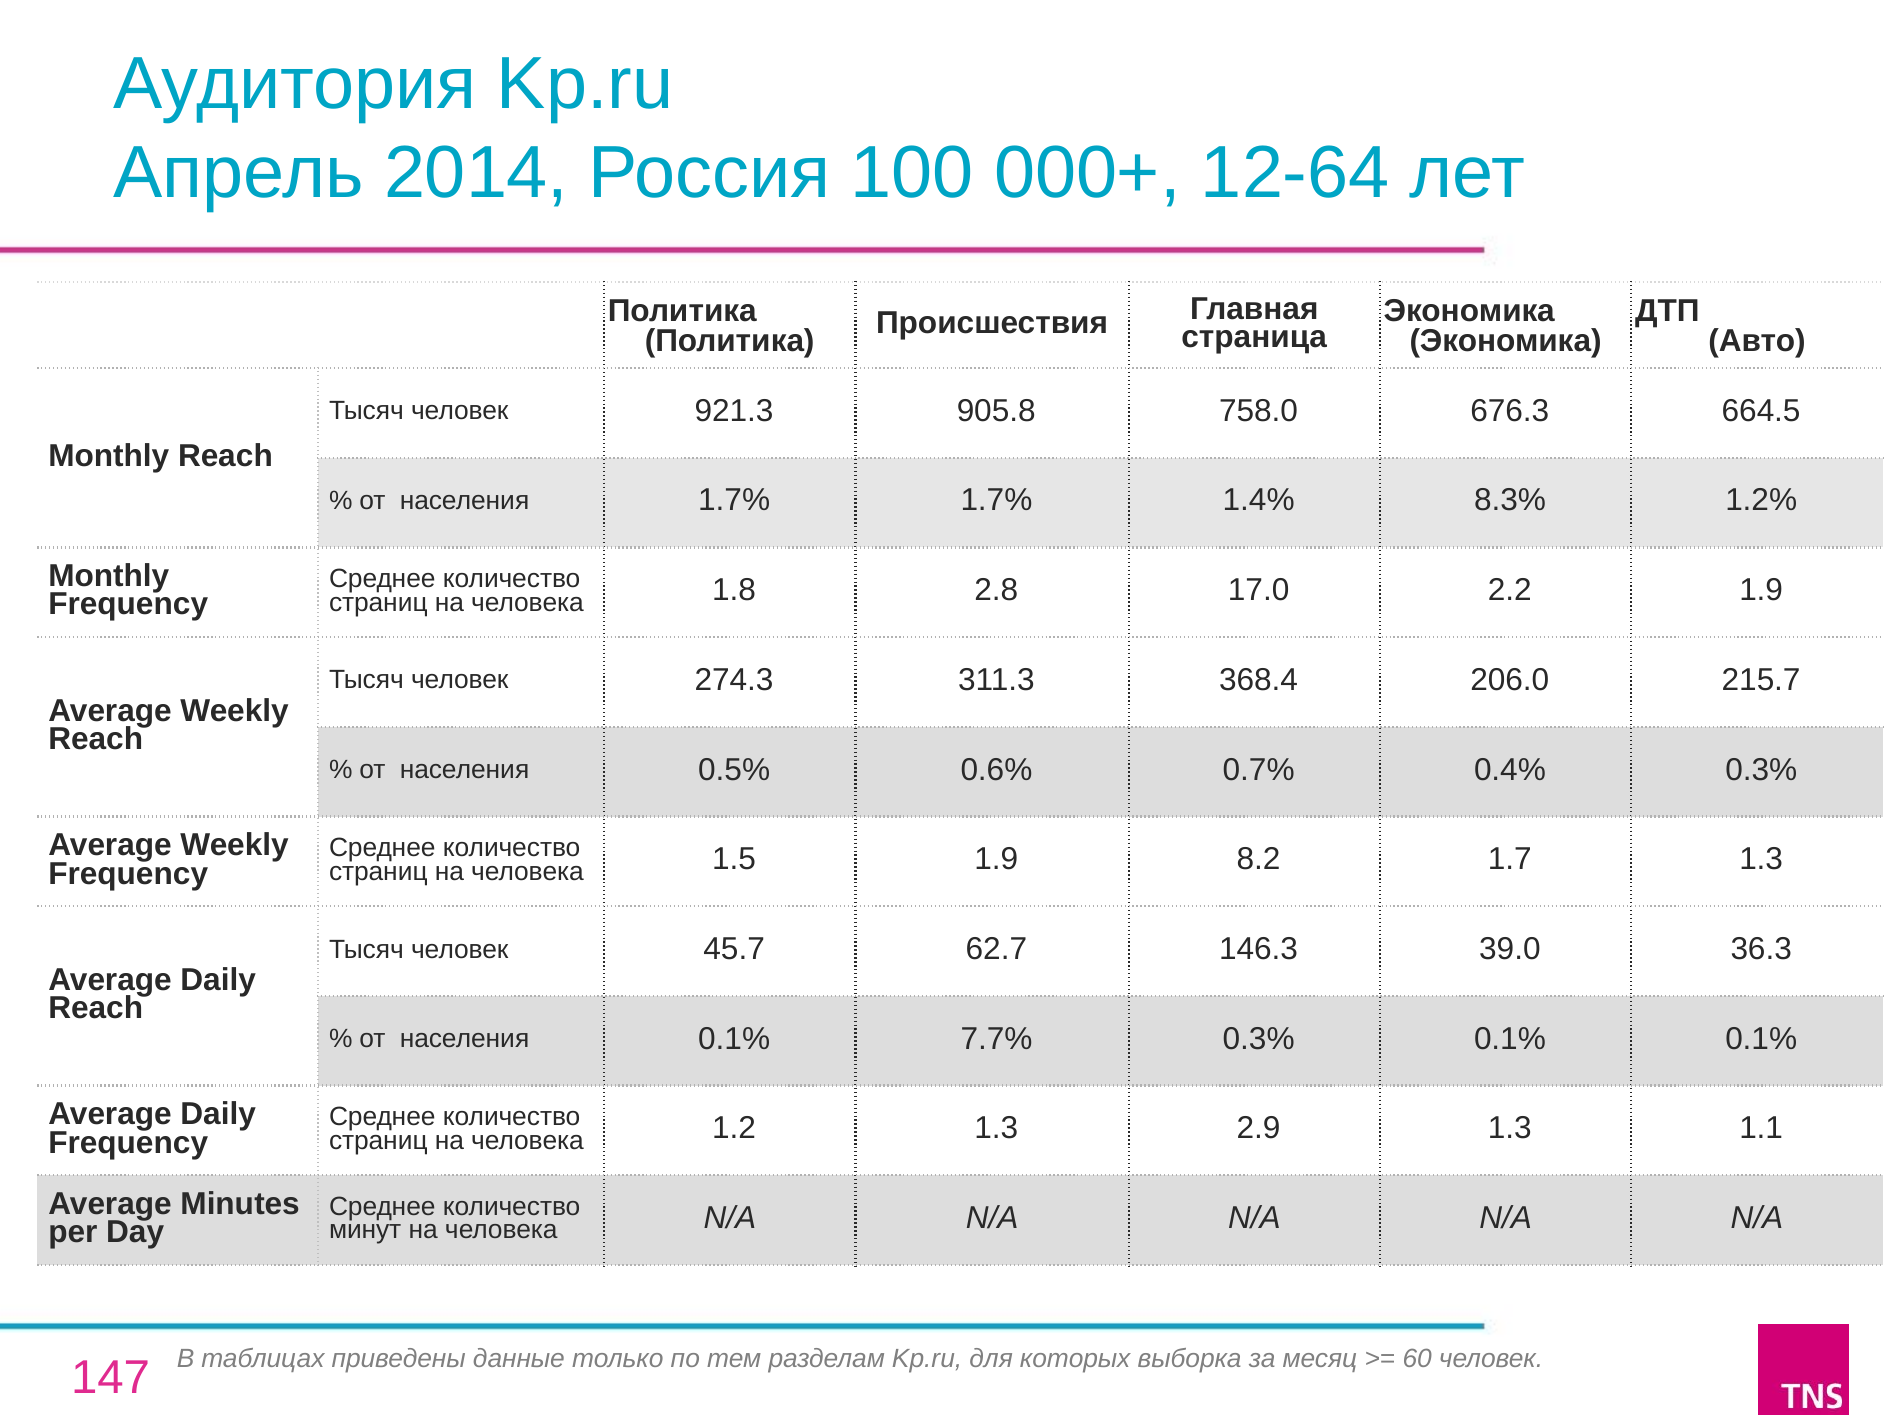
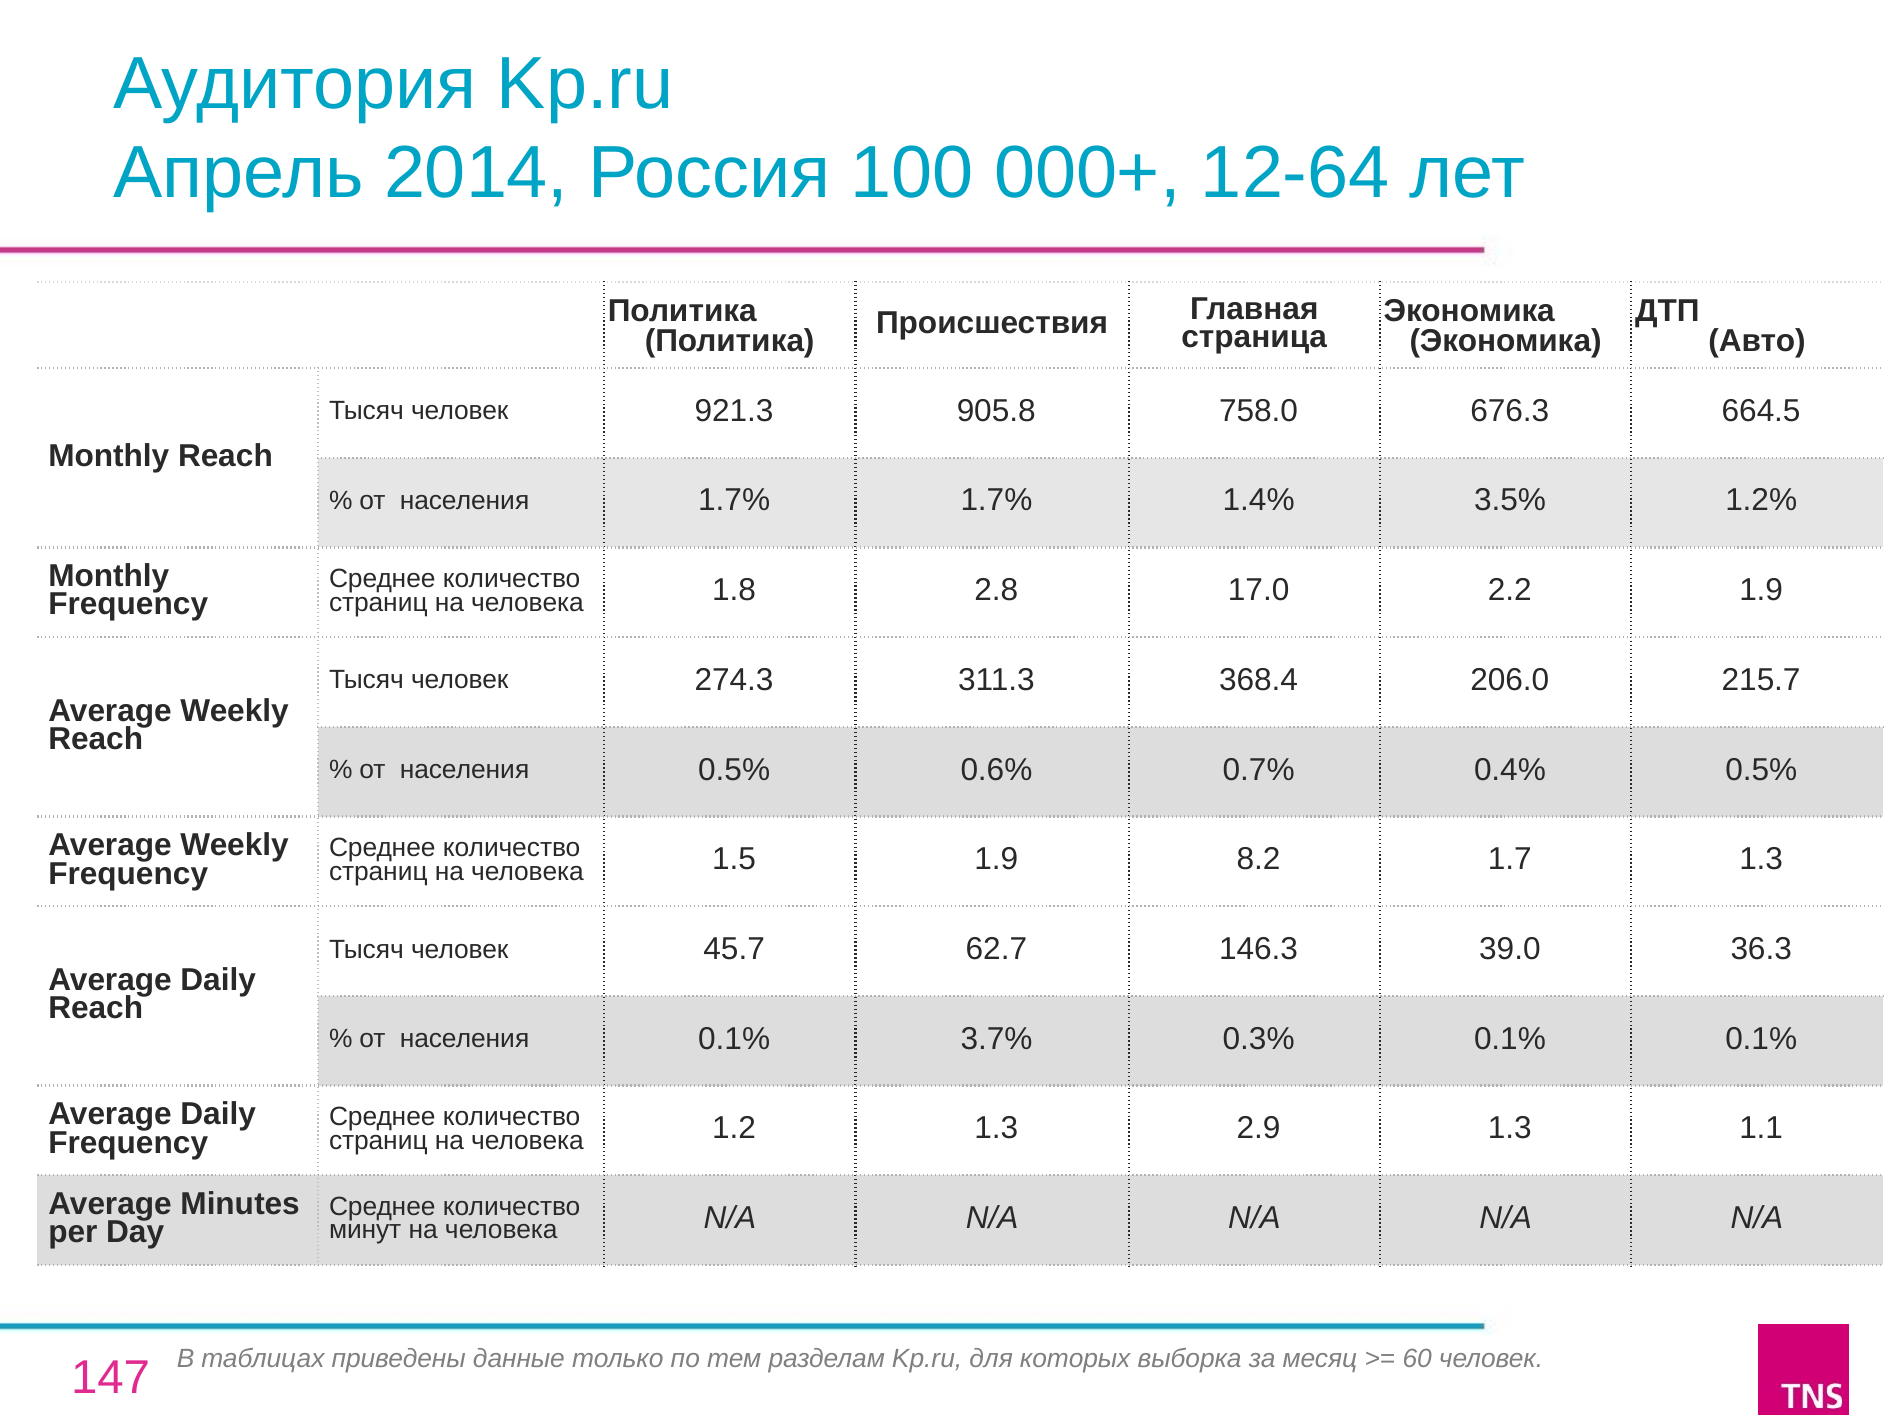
8.3%: 8.3% -> 3.5%
0.4% 0.3%: 0.3% -> 0.5%
7.7%: 7.7% -> 3.7%
